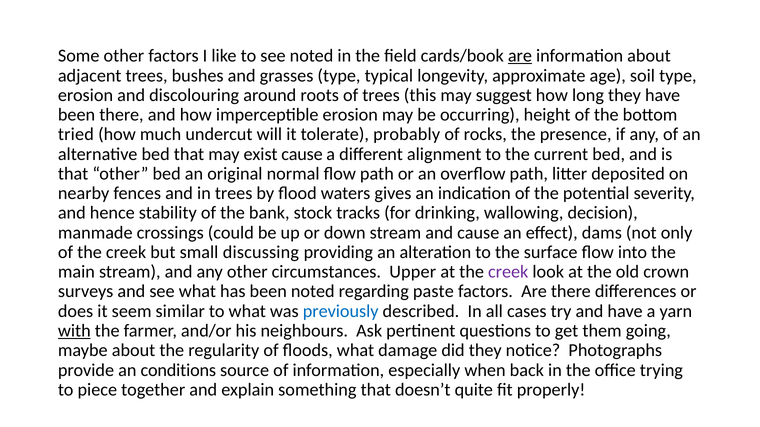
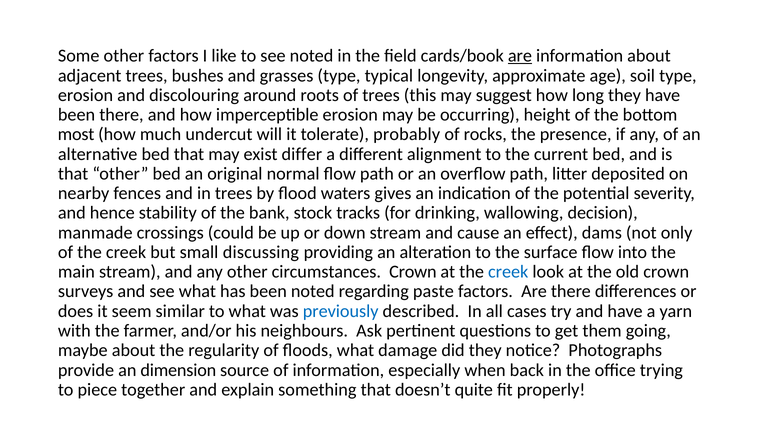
tried: tried -> most
exist cause: cause -> differ
circumstances Upper: Upper -> Crown
creek at (508, 272) colour: purple -> blue
with underline: present -> none
conditions: conditions -> dimension
